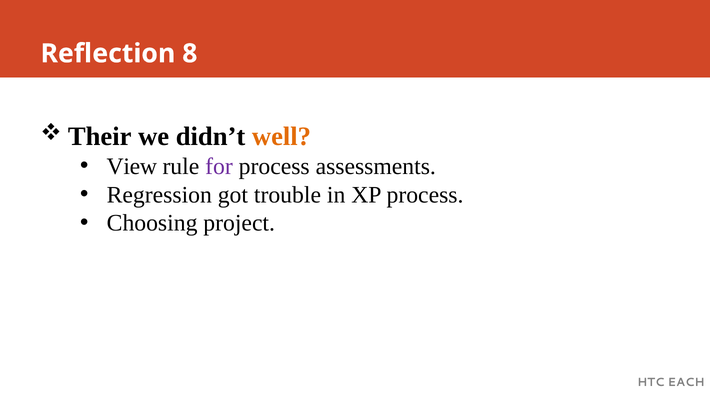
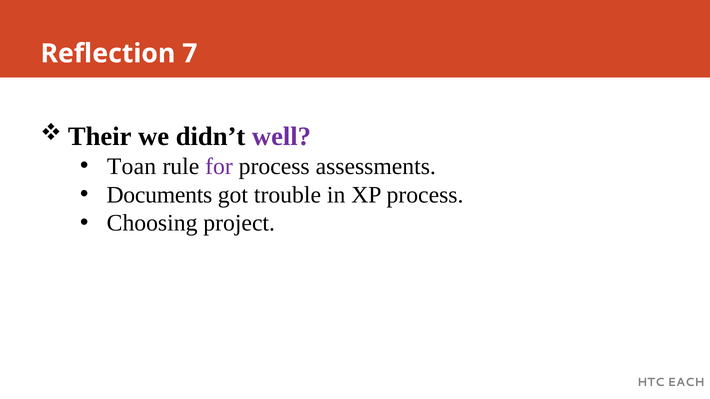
8: 8 -> 7
well colour: orange -> purple
View: View -> Toan
Regression: Regression -> Documents
